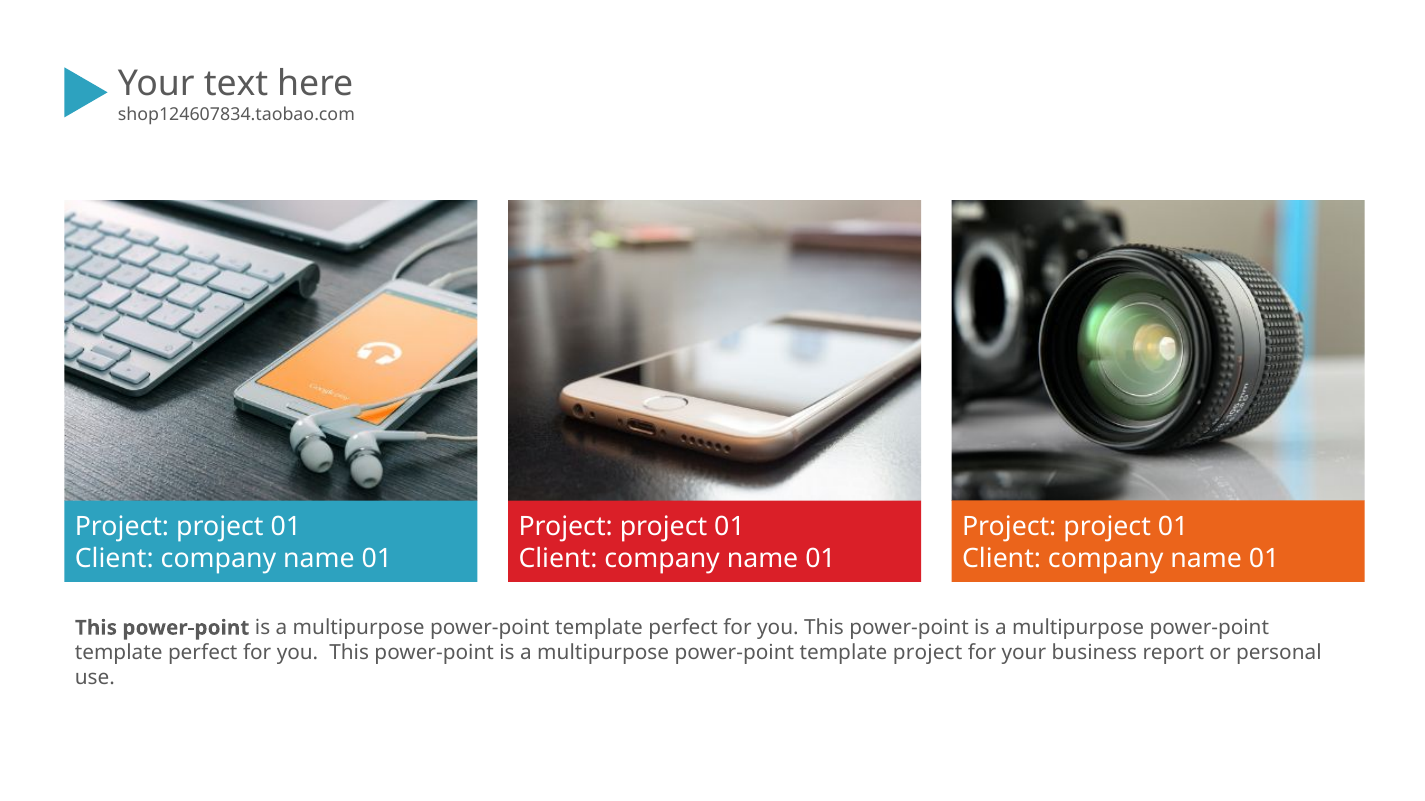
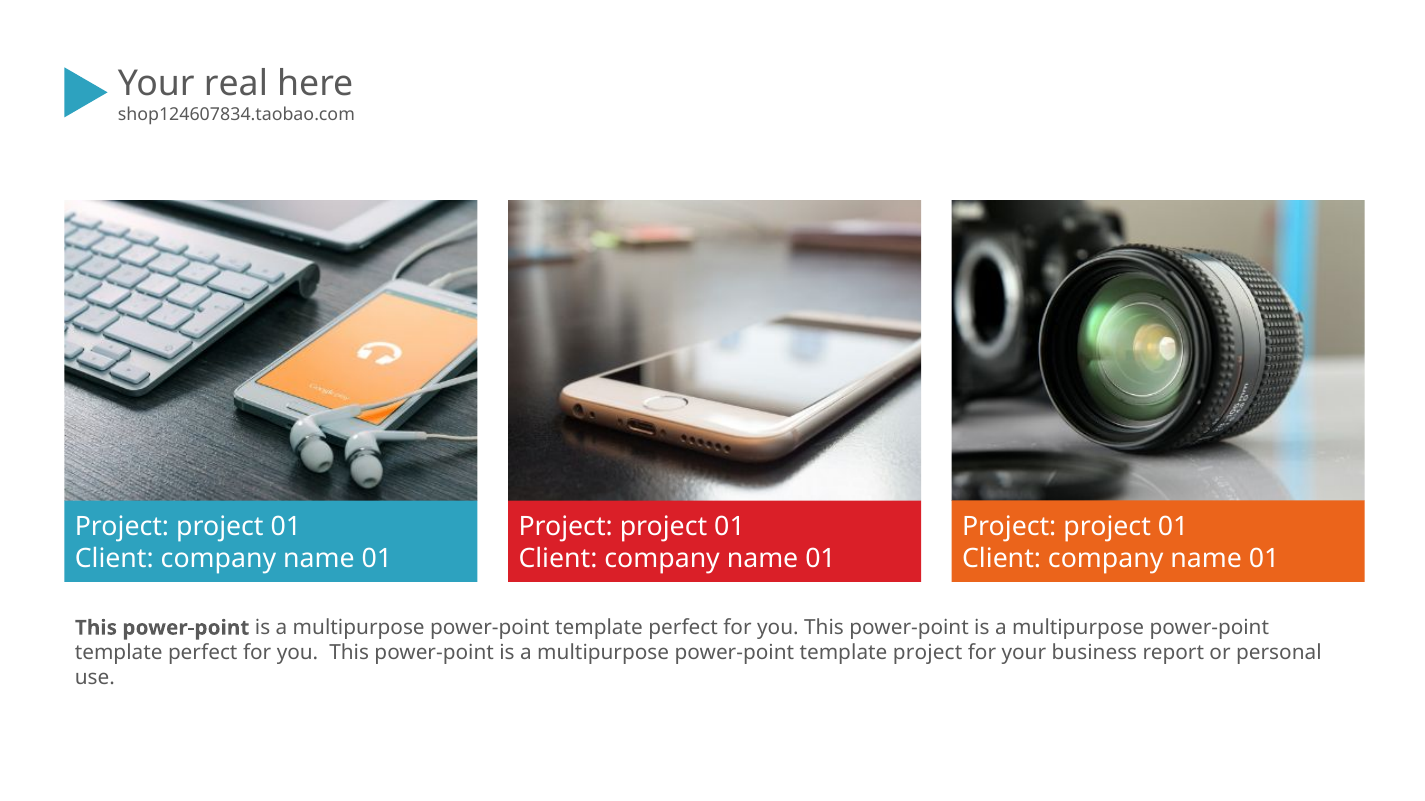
text: text -> real
